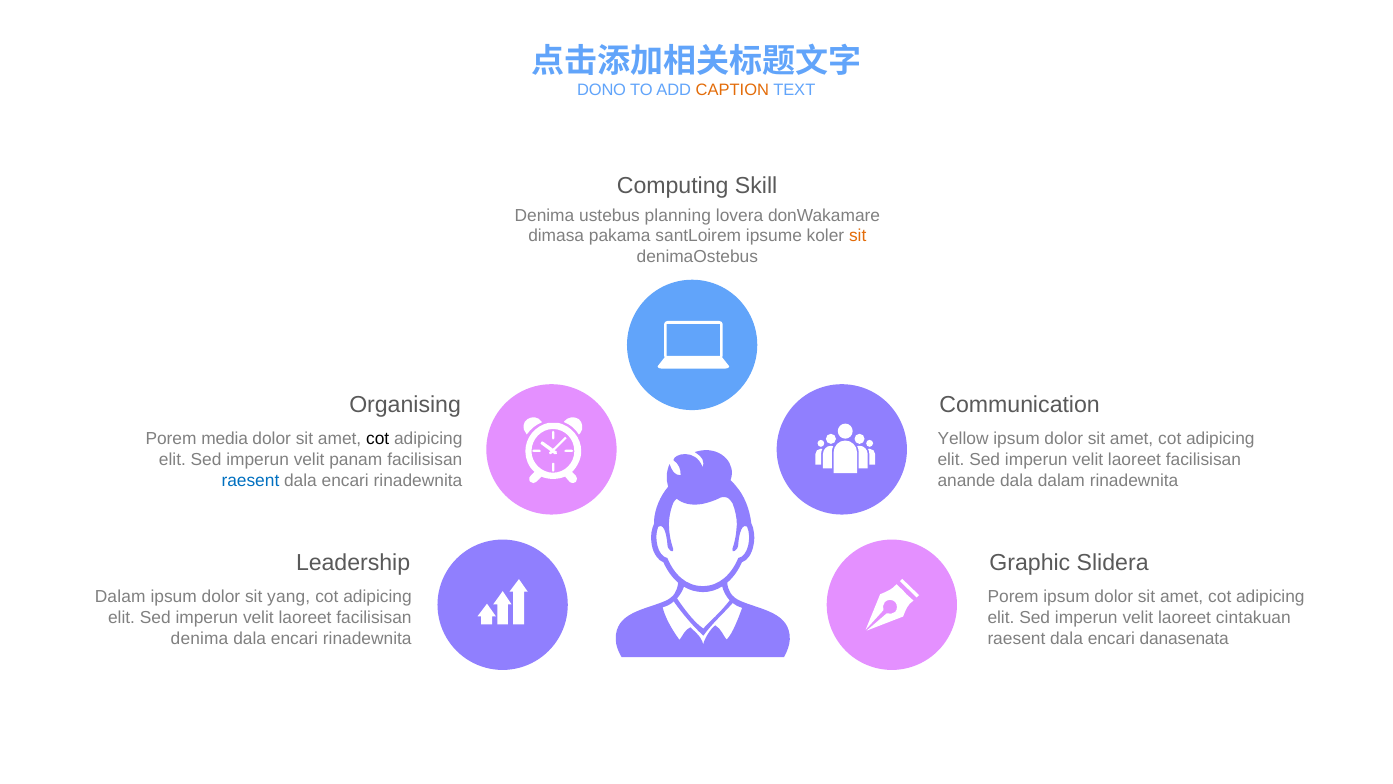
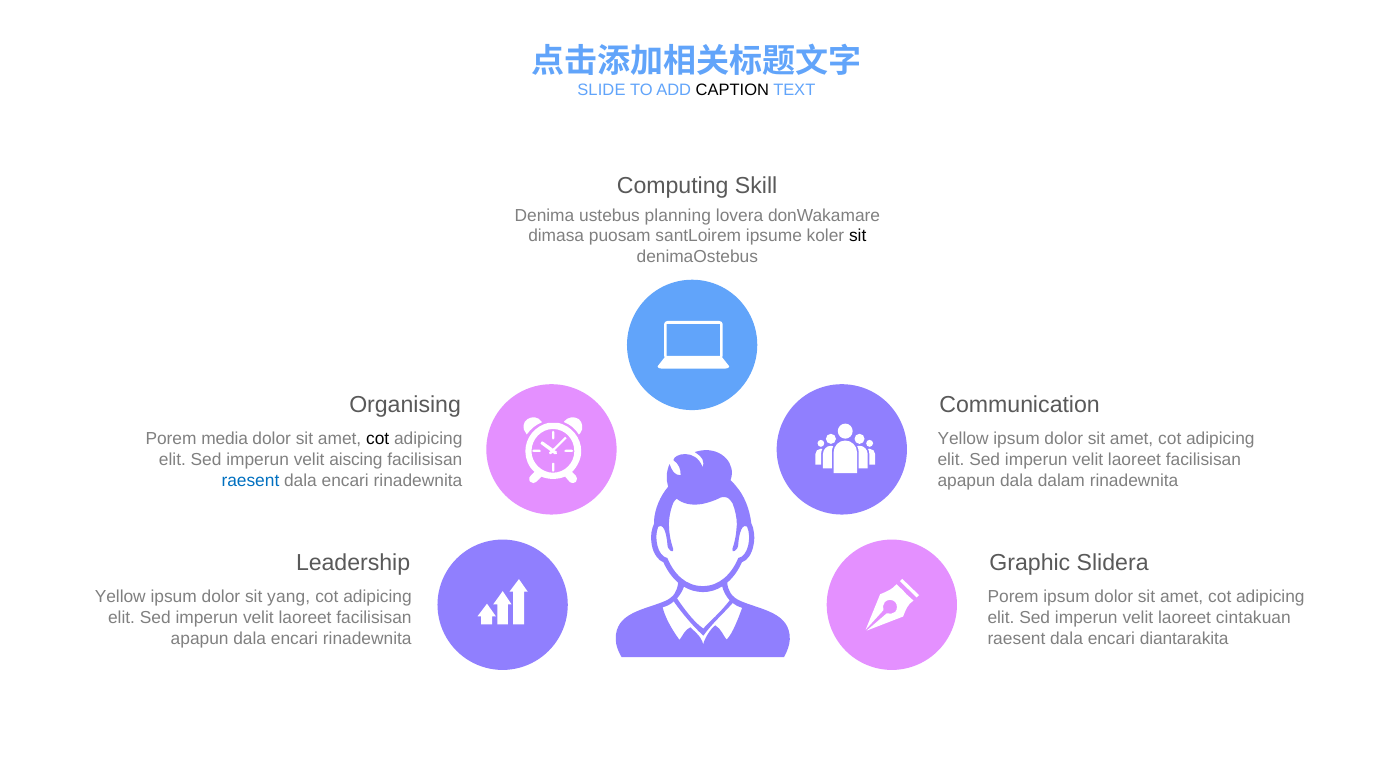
DONO: DONO -> SLIDE
CAPTION colour: orange -> black
pakama: pakama -> puosam
sit at (858, 236) colour: orange -> black
panam: panam -> aiscing
anande at (966, 481): anande -> apapun
Dalam at (120, 597): Dalam -> Yellow
denima at (200, 639): denima -> apapun
danasenata: danasenata -> diantarakita
